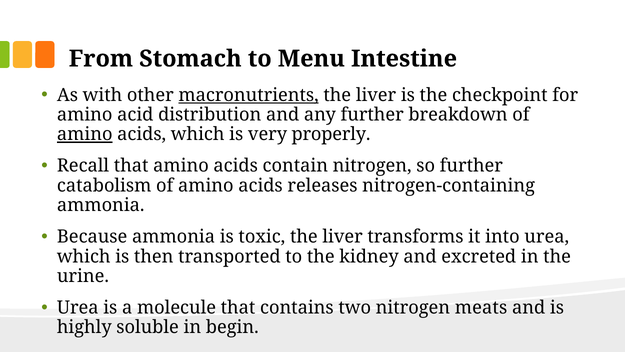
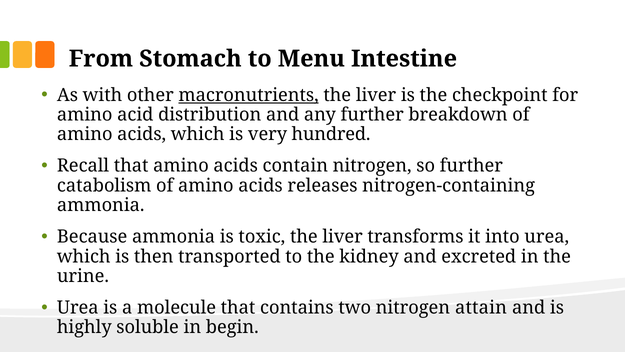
amino at (85, 134) underline: present -> none
properly: properly -> hundred
meats: meats -> attain
